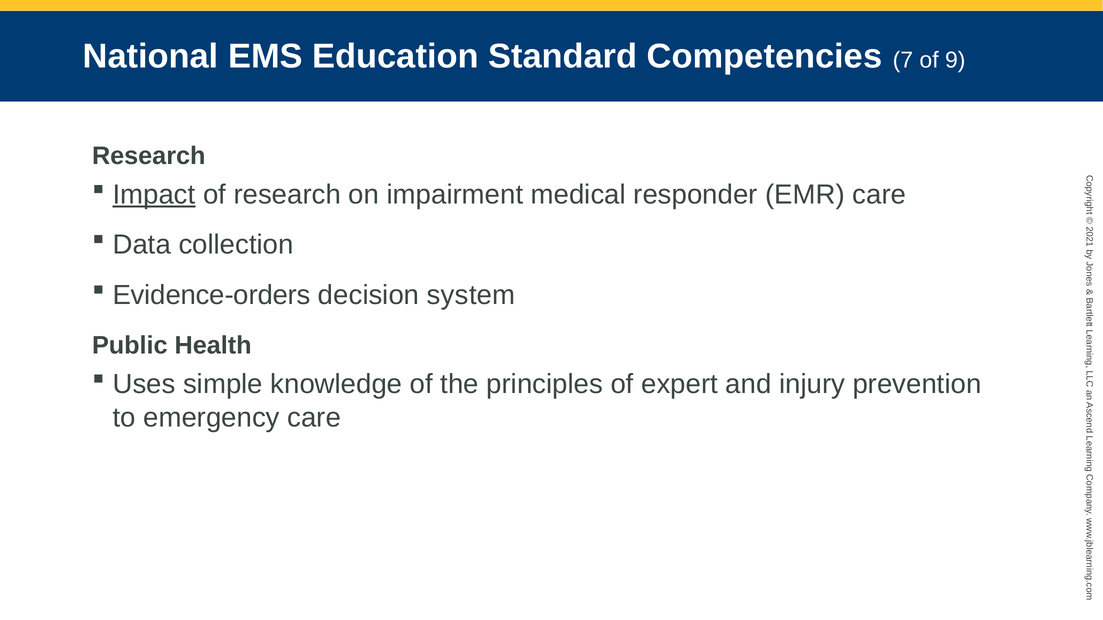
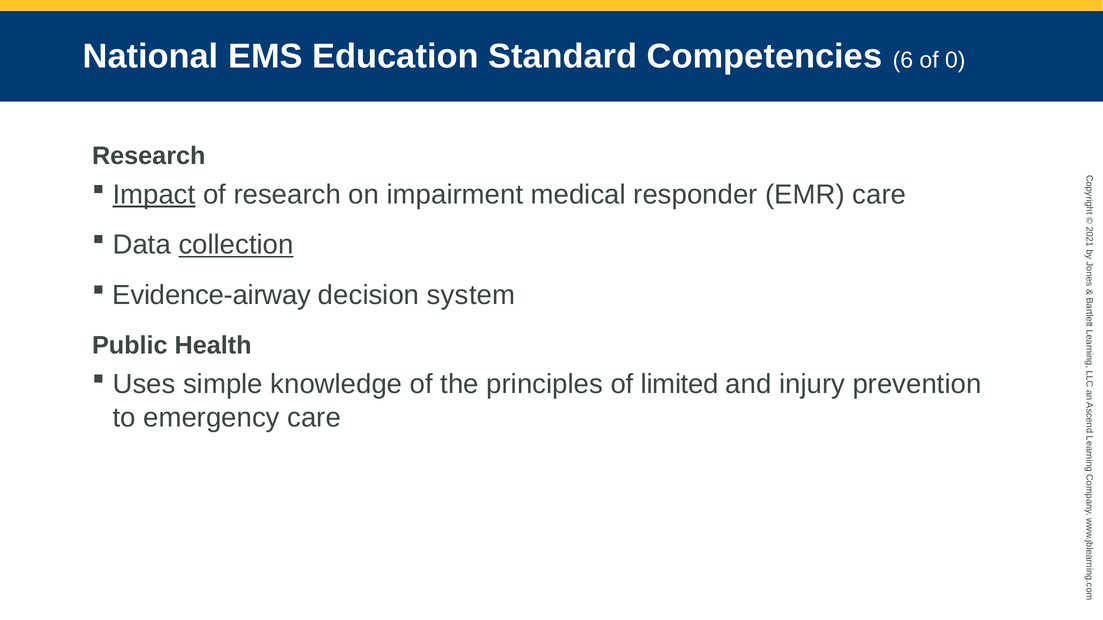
7: 7 -> 6
of 9: 9 -> 0
collection underline: none -> present
Evidence-orders: Evidence-orders -> Evidence-airway
expert: expert -> limited
